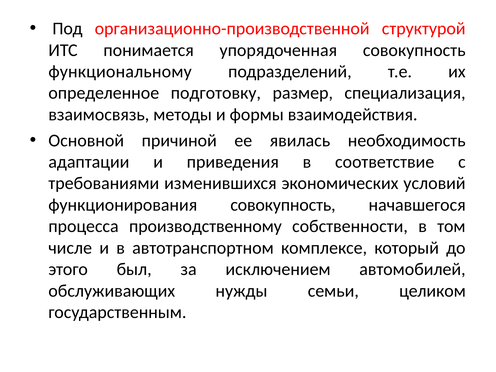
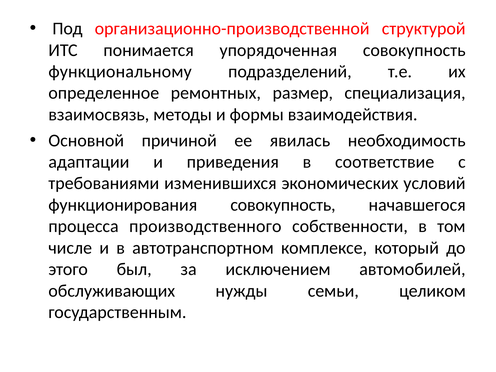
подготовку: подготовку -> ремонтных
производственному: производственному -> производственного
